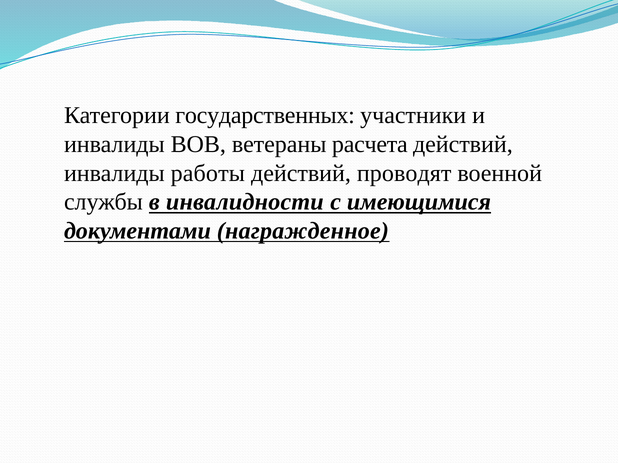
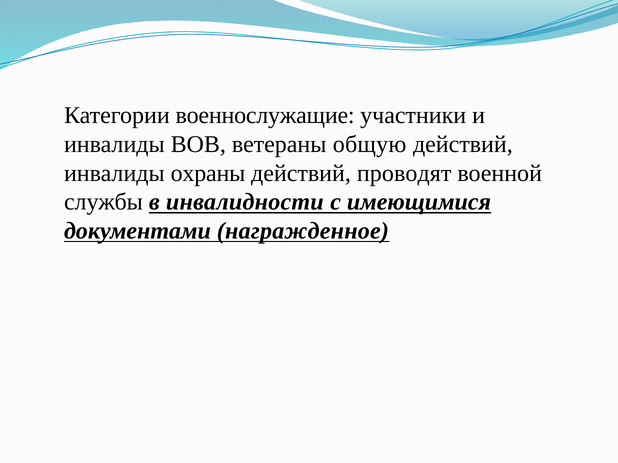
государственных: государственных -> военнослужащие
расчета: расчета -> общую
работы: работы -> охраны
